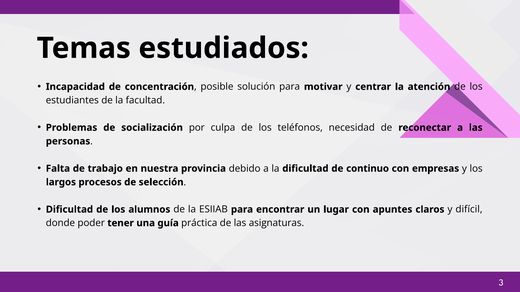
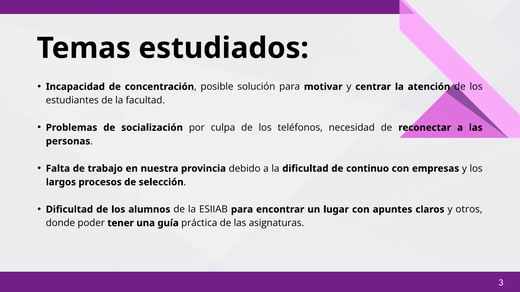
difícil: difícil -> otros
